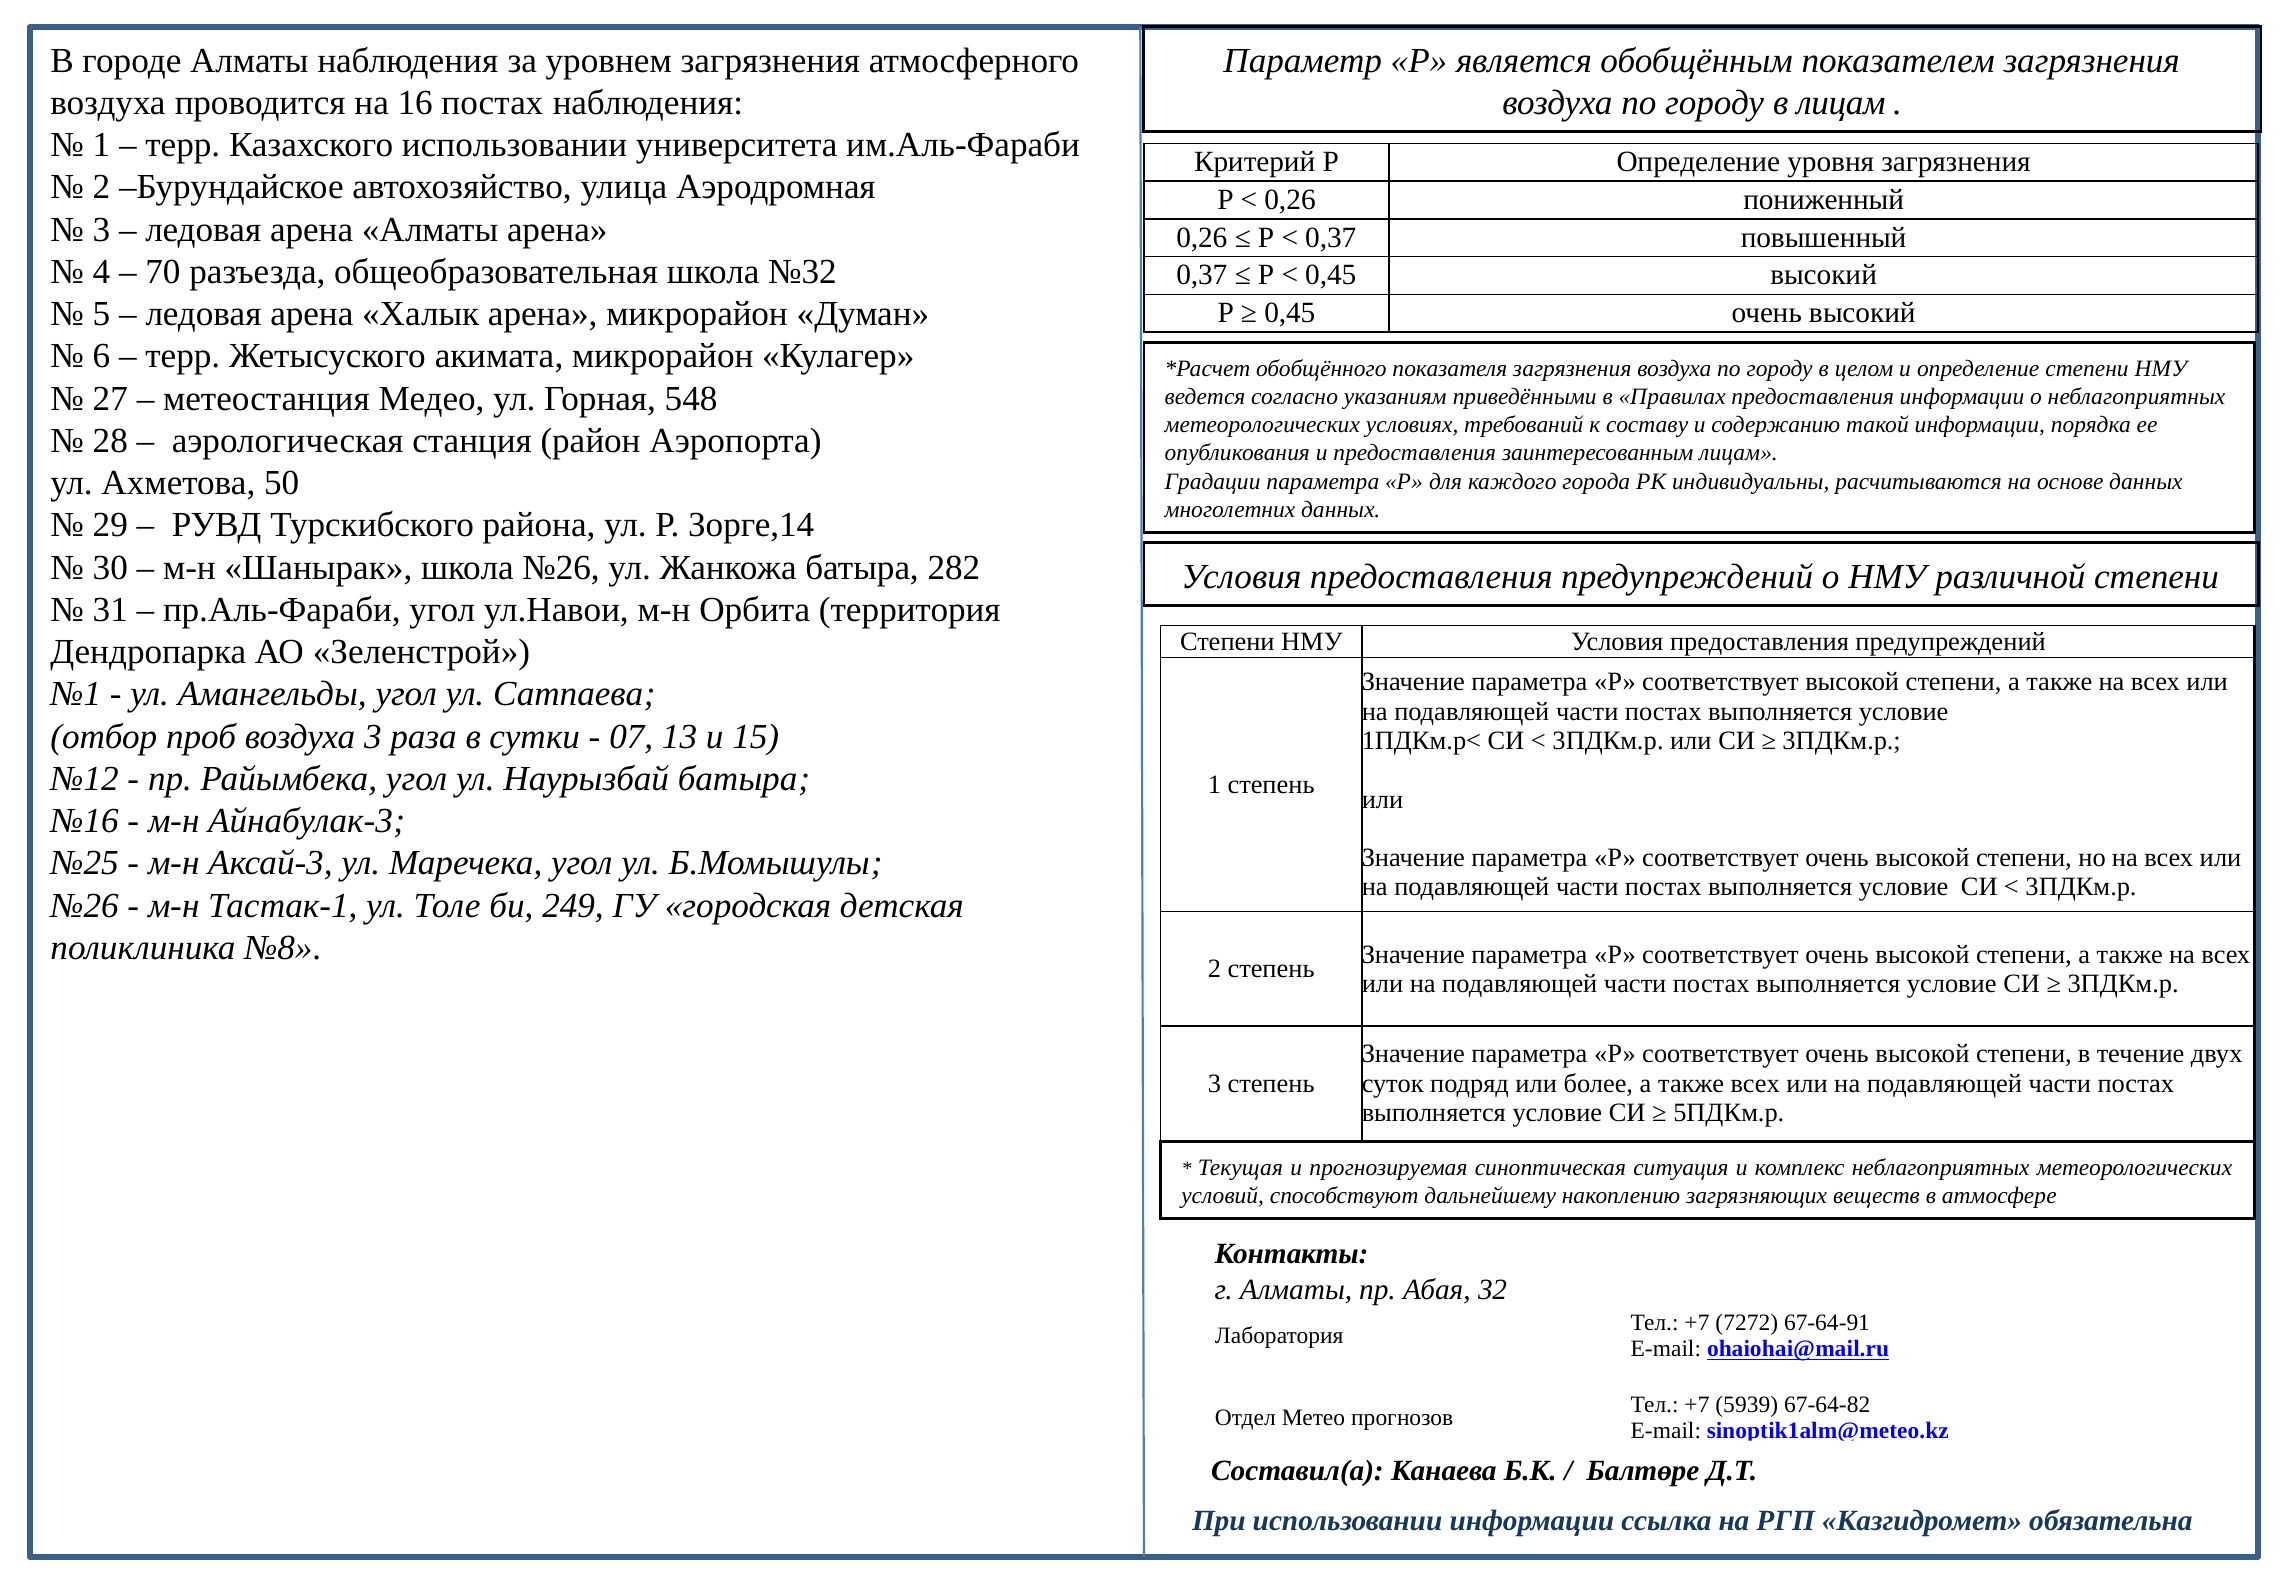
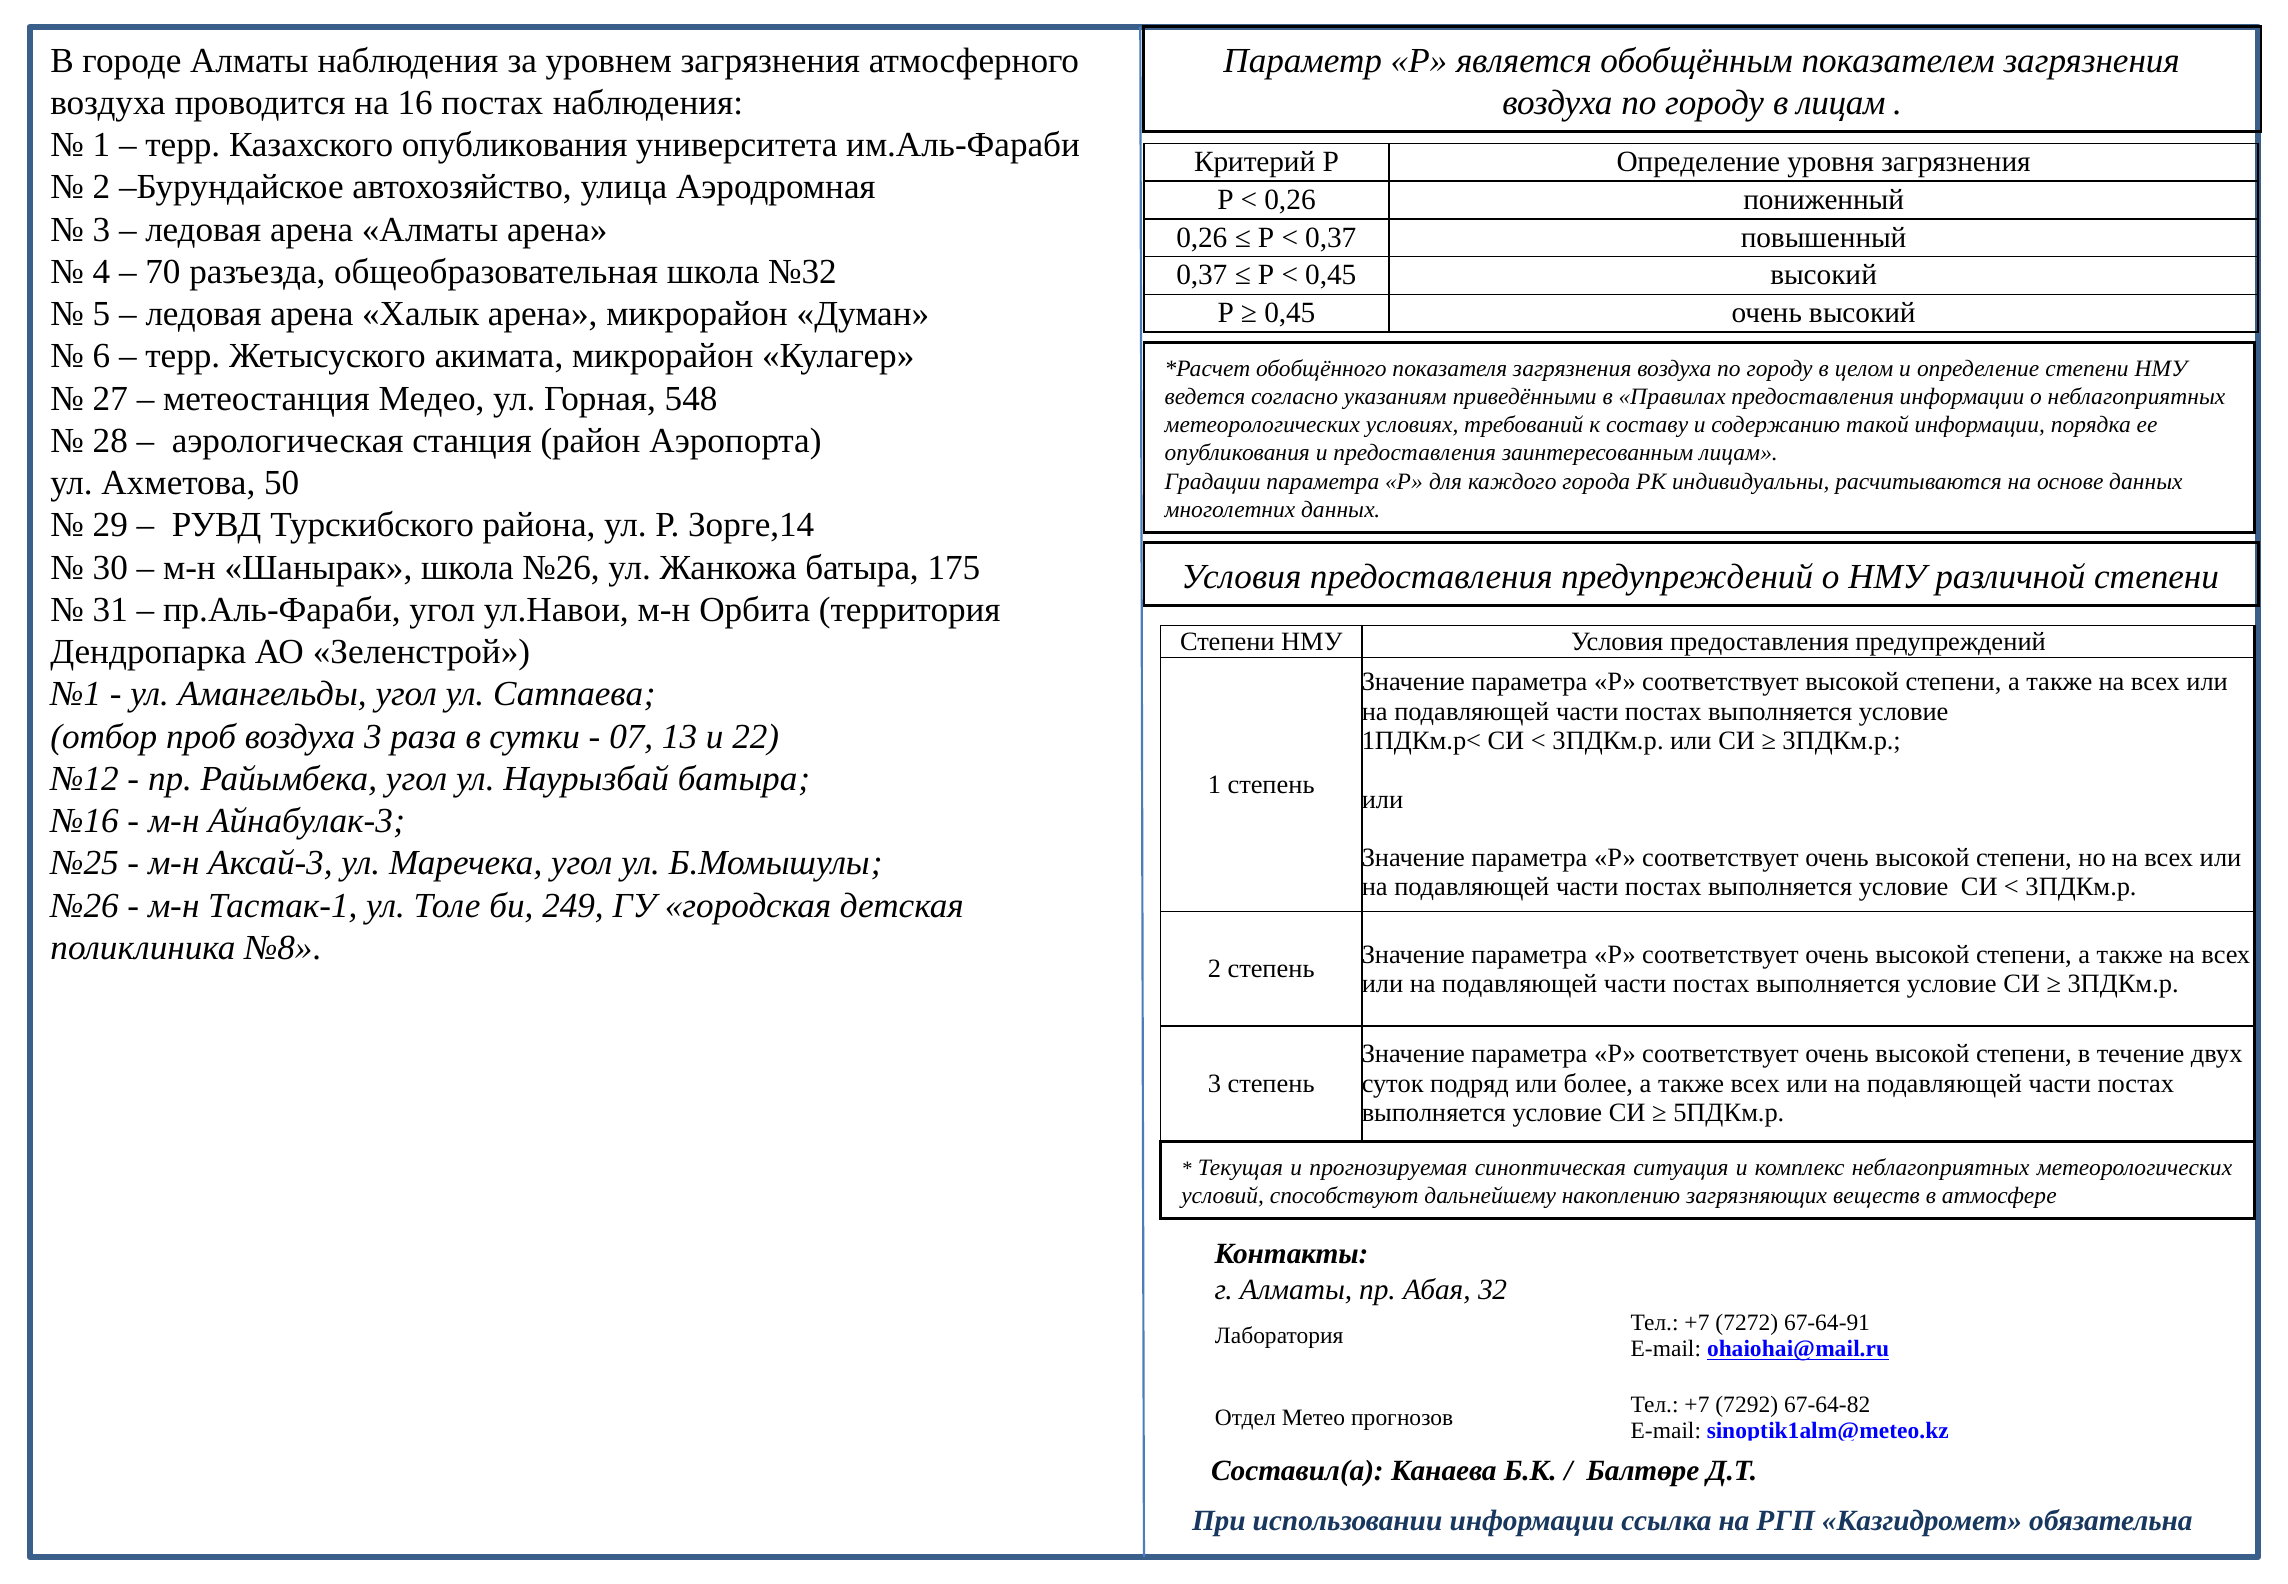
Казахского использовании: использовании -> опубликования
282: 282 -> 175
15: 15 -> 22
5939: 5939 -> 7292
